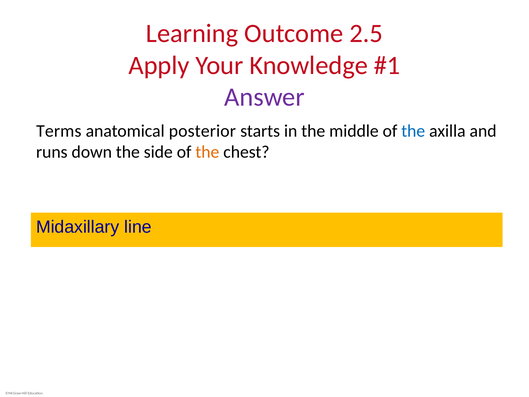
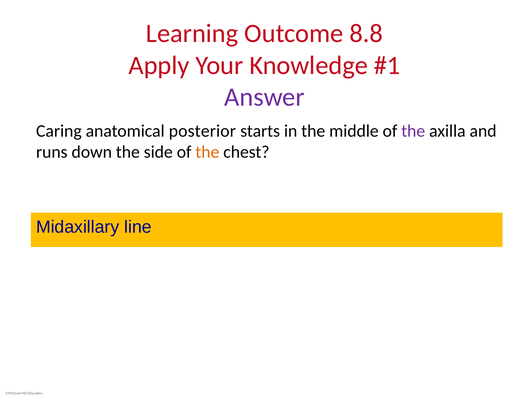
2.5: 2.5 -> 8.8
Terms: Terms -> Caring
the at (413, 131) colour: blue -> purple
